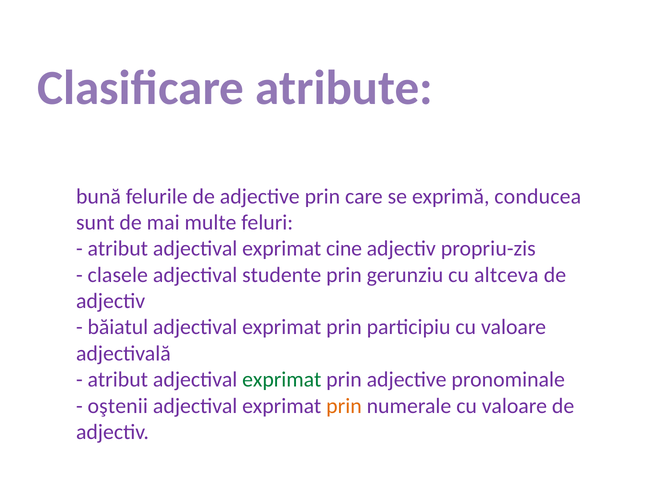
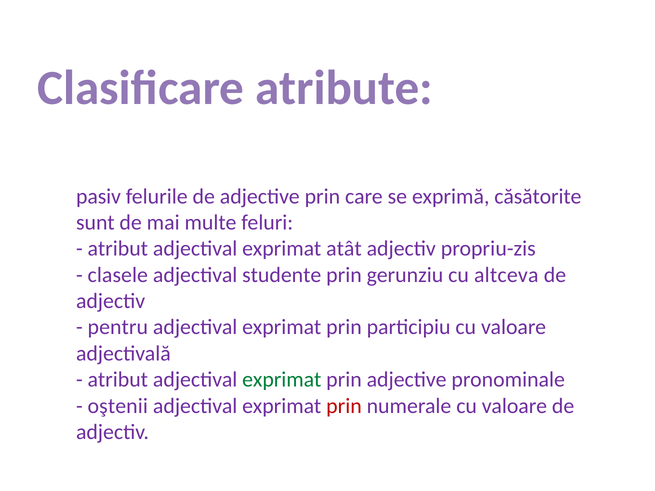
bună: bună -> pasiv
conducea: conducea -> căsătorite
cine: cine -> atât
băiatul: băiatul -> pentru
prin at (344, 406) colour: orange -> red
